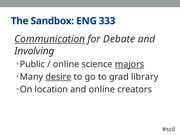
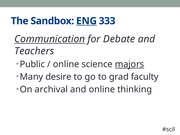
ENG underline: none -> present
Involving: Involving -> Teachers
desire underline: present -> none
library: library -> faculty
location: location -> archival
creators: creators -> thinking
